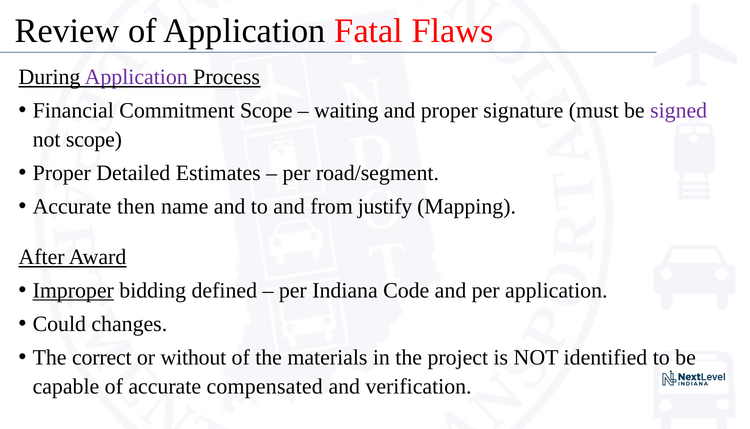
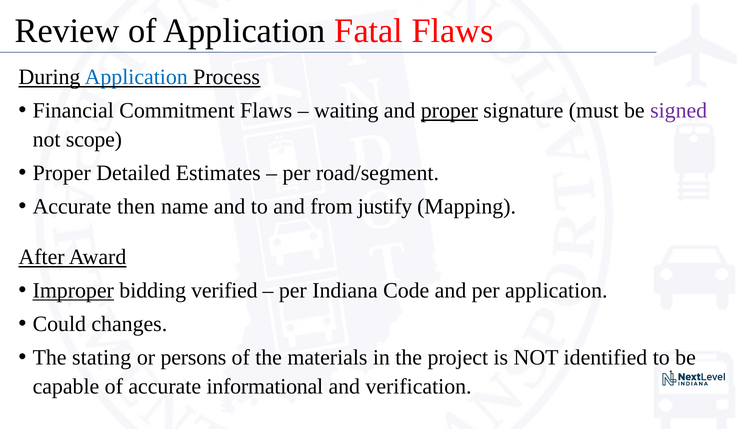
Application at (136, 77) colour: purple -> blue
Commitment Scope: Scope -> Flaws
proper at (449, 111) underline: none -> present
defined: defined -> verified
correct: correct -> stating
without: without -> persons
compensated: compensated -> informational
